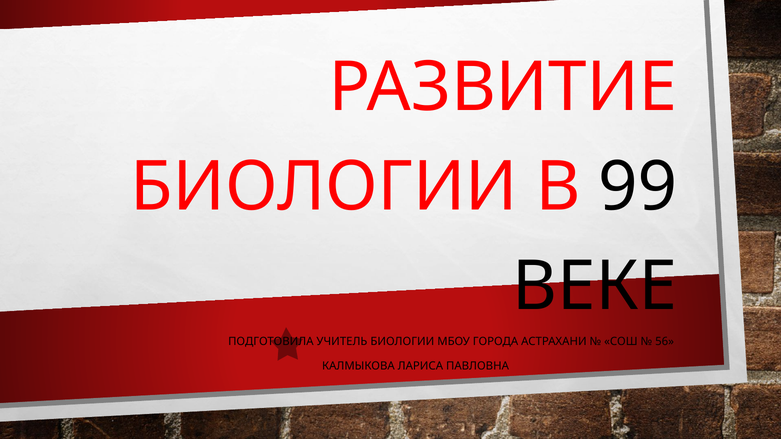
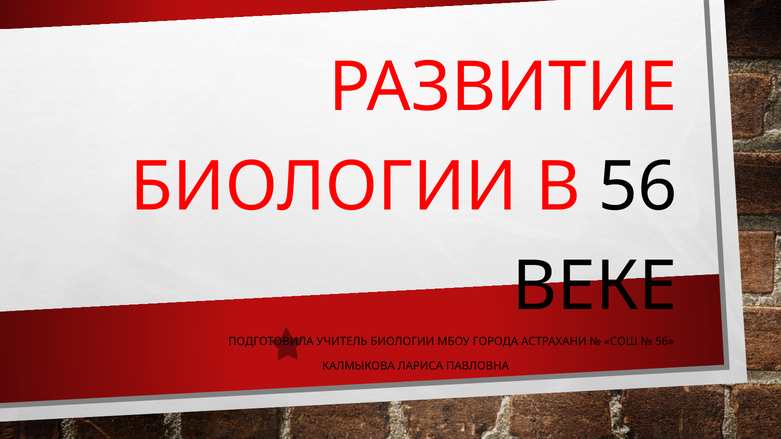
В 99: 99 -> 56
